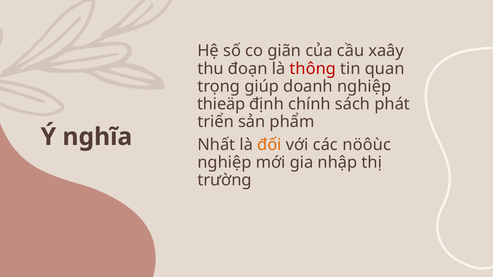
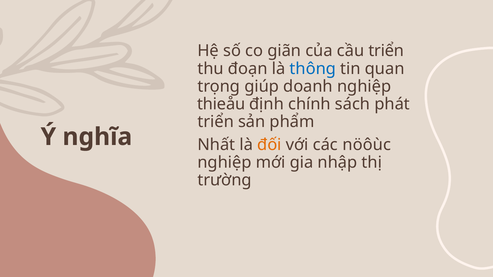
cầu xaây: xaây -> triển
thông colour: red -> blue
thieäp: thieäp -> thieåu
